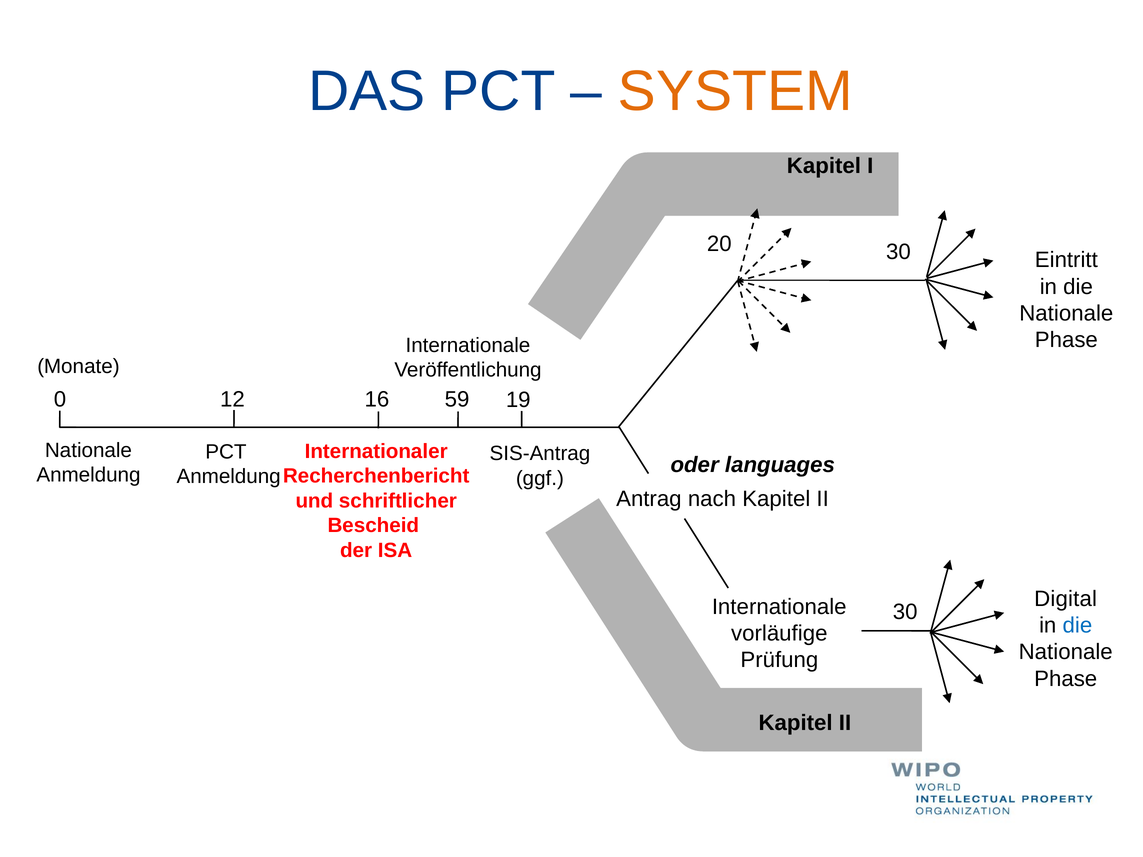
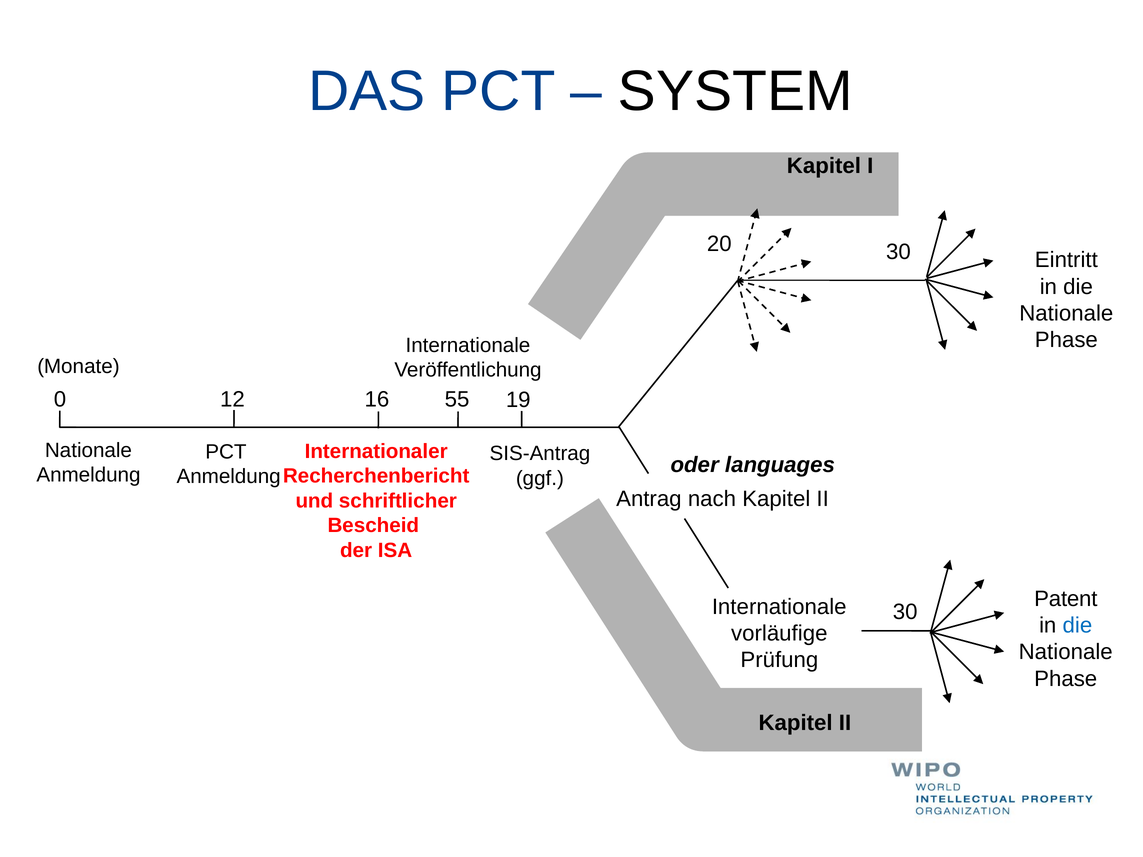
SYSTEM colour: orange -> black
59: 59 -> 55
Digital: Digital -> Patent
